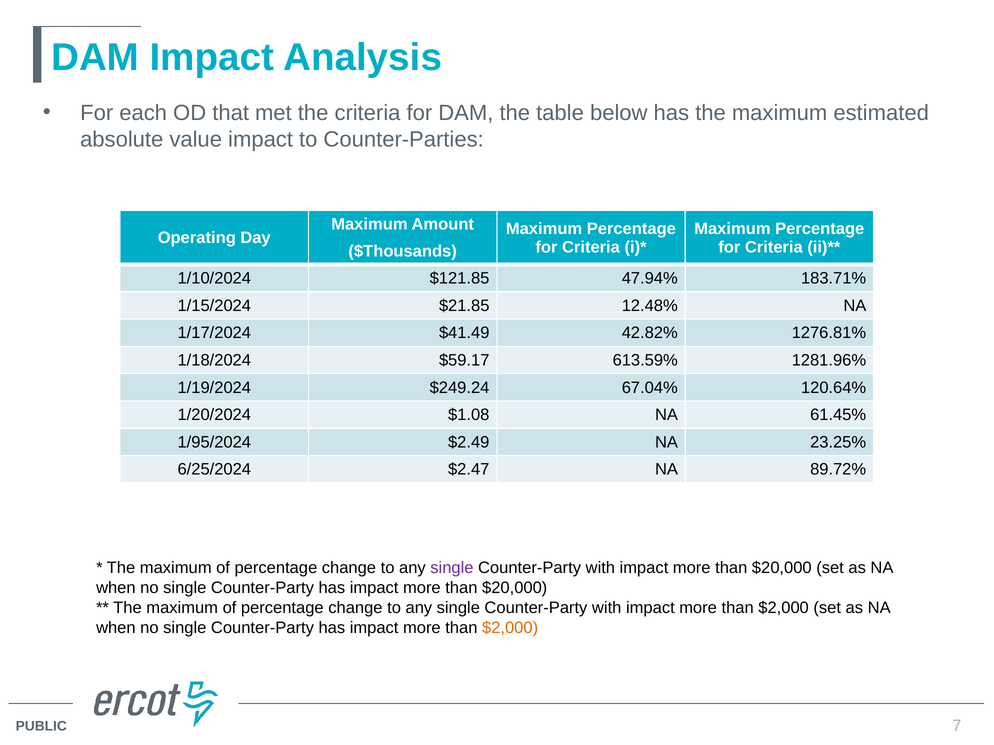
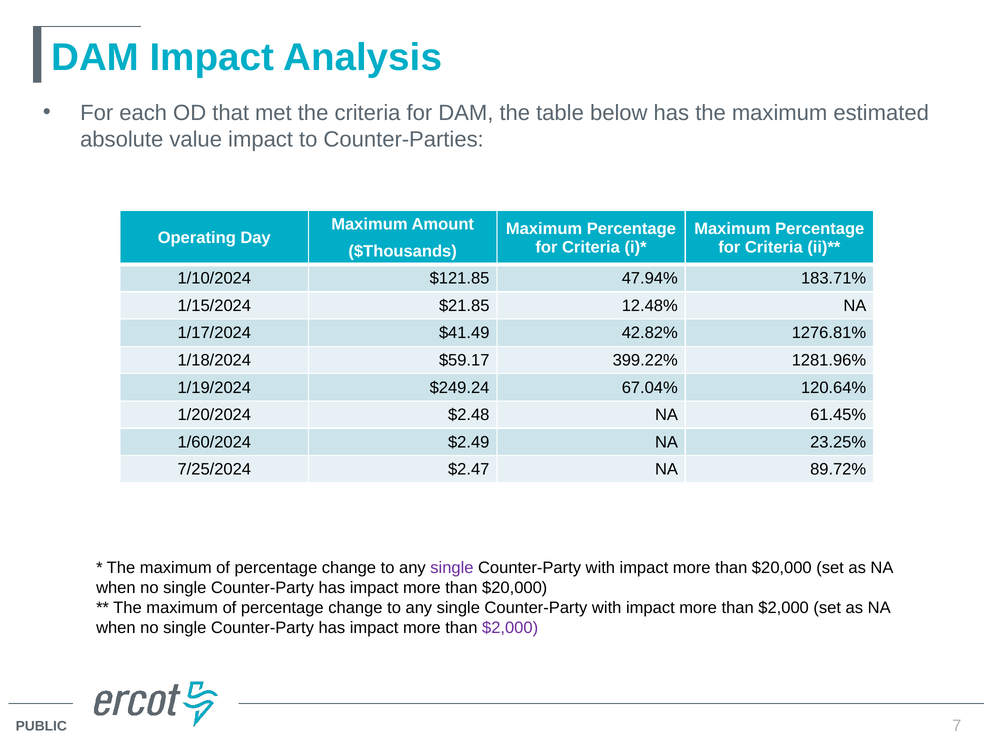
613.59%: 613.59% -> 399.22%
$1.08: $1.08 -> $2.48
1/95/2024: 1/95/2024 -> 1/60/2024
6/25/2024: 6/25/2024 -> 7/25/2024
$2,000 at (510, 628) colour: orange -> purple
